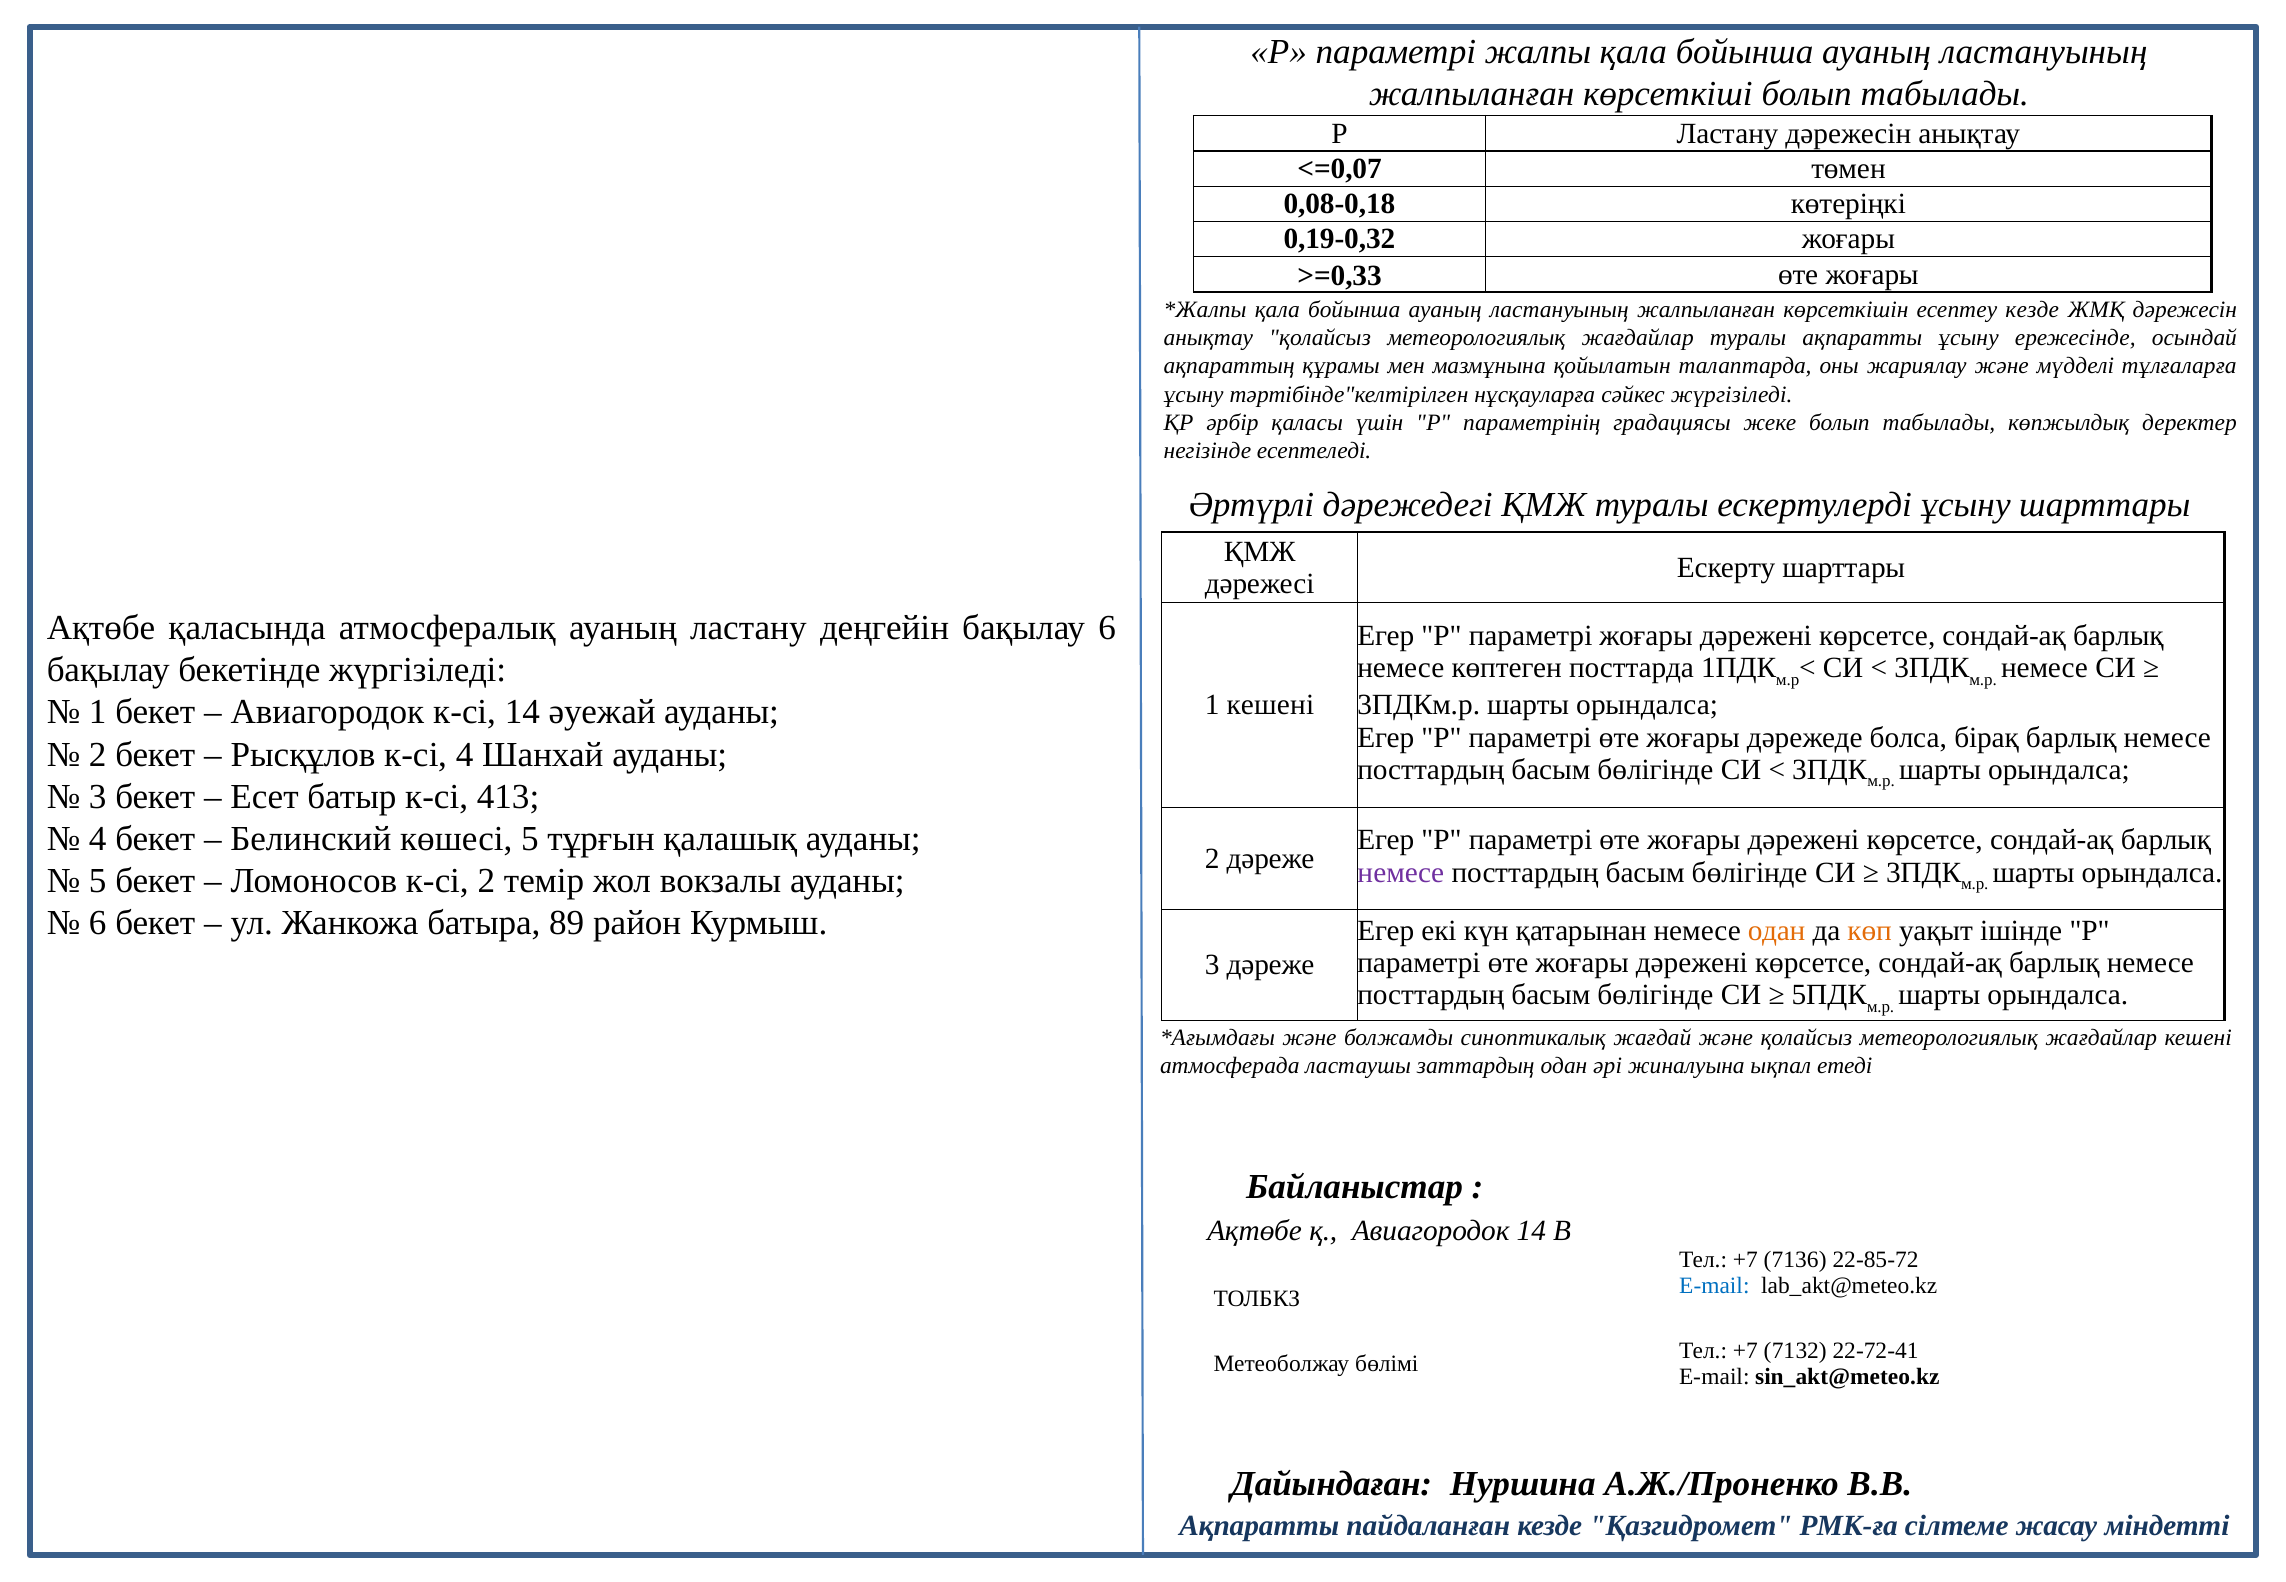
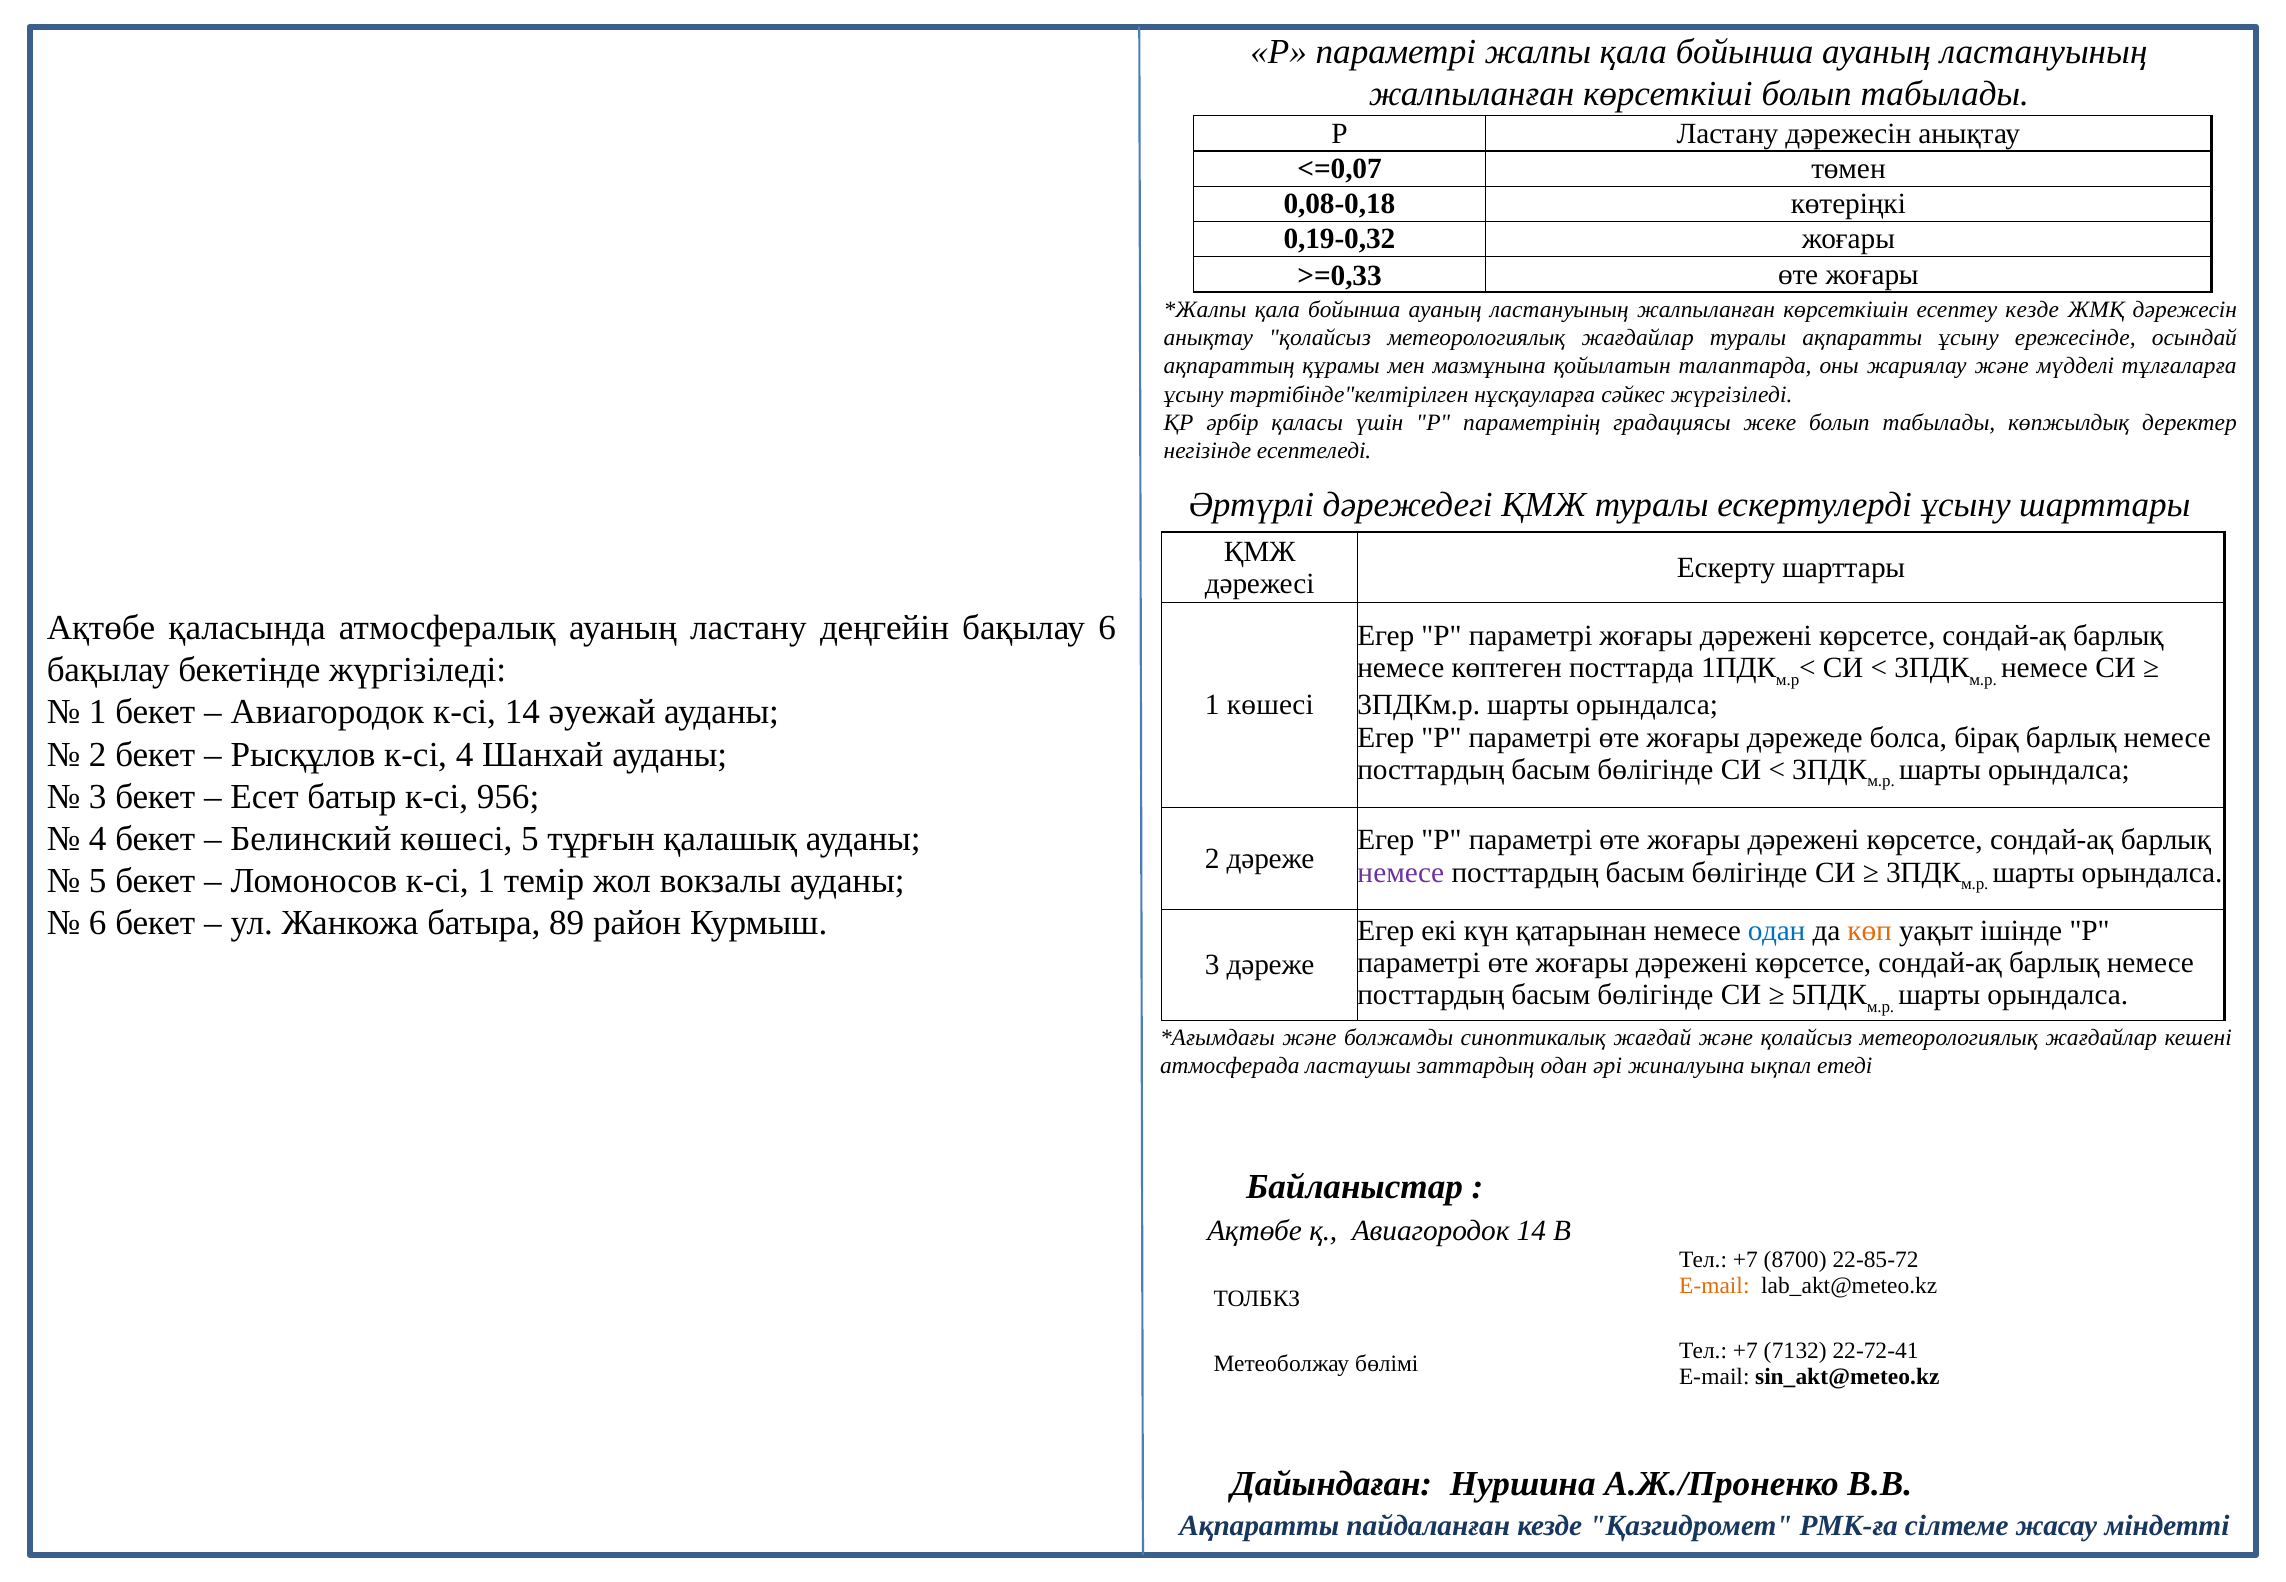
1 кешені: кешені -> көшесі
413: 413 -> 956
к-сі 2: 2 -> 1
одан at (1777, 931) colour: orange -> blue
7136: 7136 -> 8700
E-mail at (1714, 1286) colour: blue -> orange
